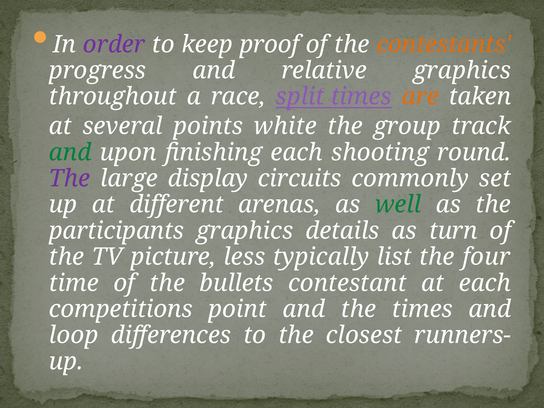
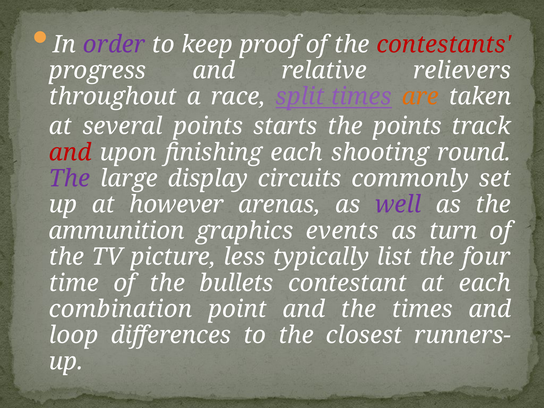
contestants colour: orange -> red
relative graphics: graphics -> relievers
white: white -> starts
the group: group -> points
and at (70, 152) colour: green -> red
different: different -> however
well colour: green -> purple
participants: participants -> ammunition
details: details -> events
competitions: competitions -> combination
